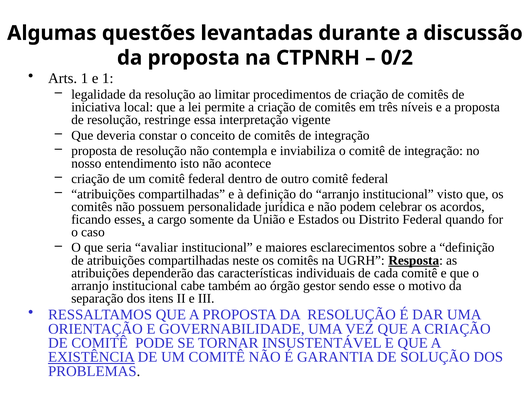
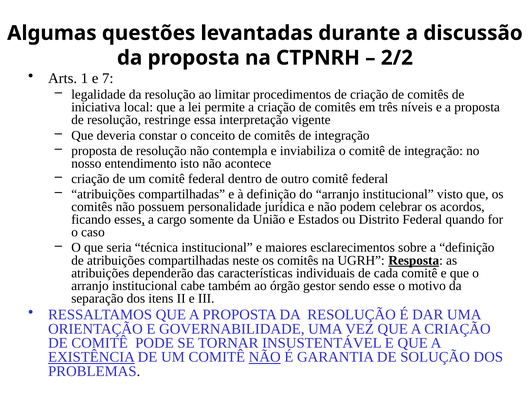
0/2: 0/2 -> 2/2
e 1: 1 -> 7
avaliar: avaliar -> técnica
NÃO at (265, 358) underline: none -> present
